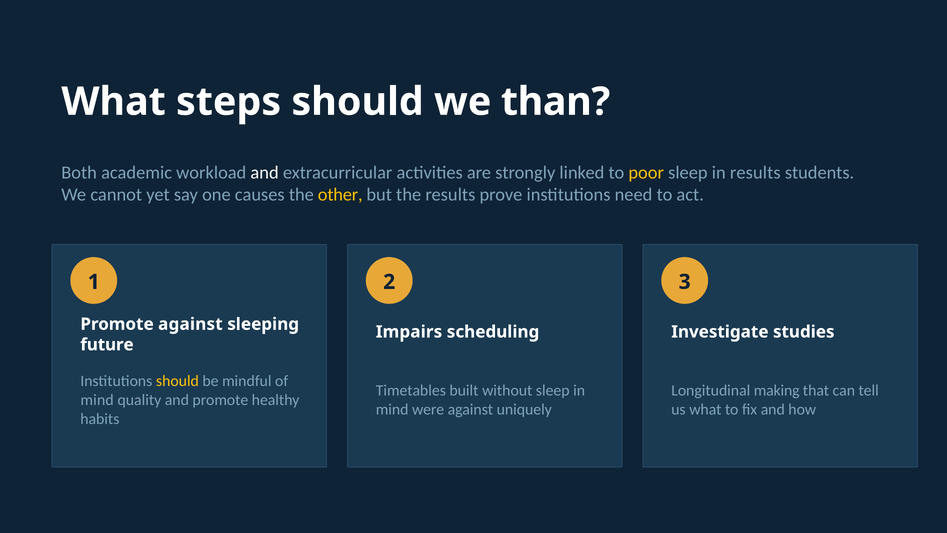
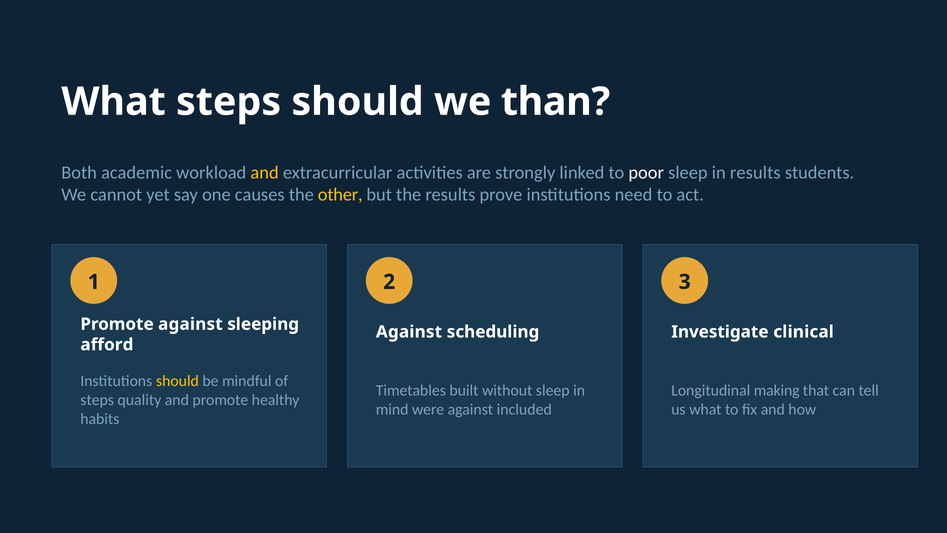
and at (265, 173) colour: white -> yellow
poor colour: yellow -> white
Impairs at (409, 332): Impairs -> Against
studies: studies -> clinical
future: future -> afford
mind at (97, 400): mind -> steps
uniquely: uniquely -> included
